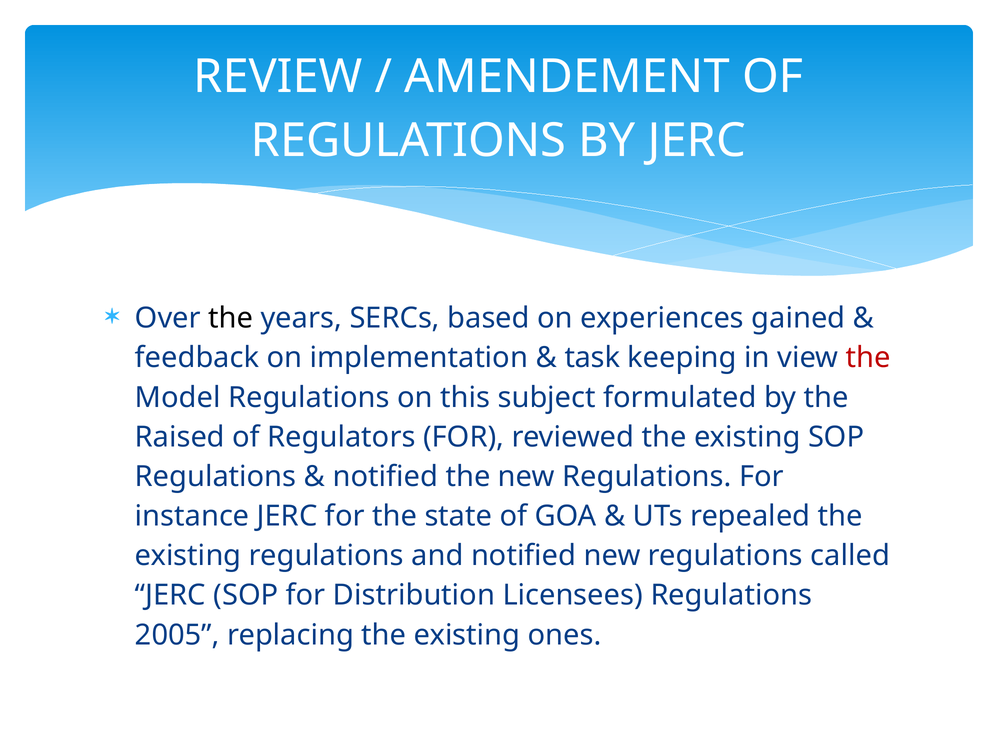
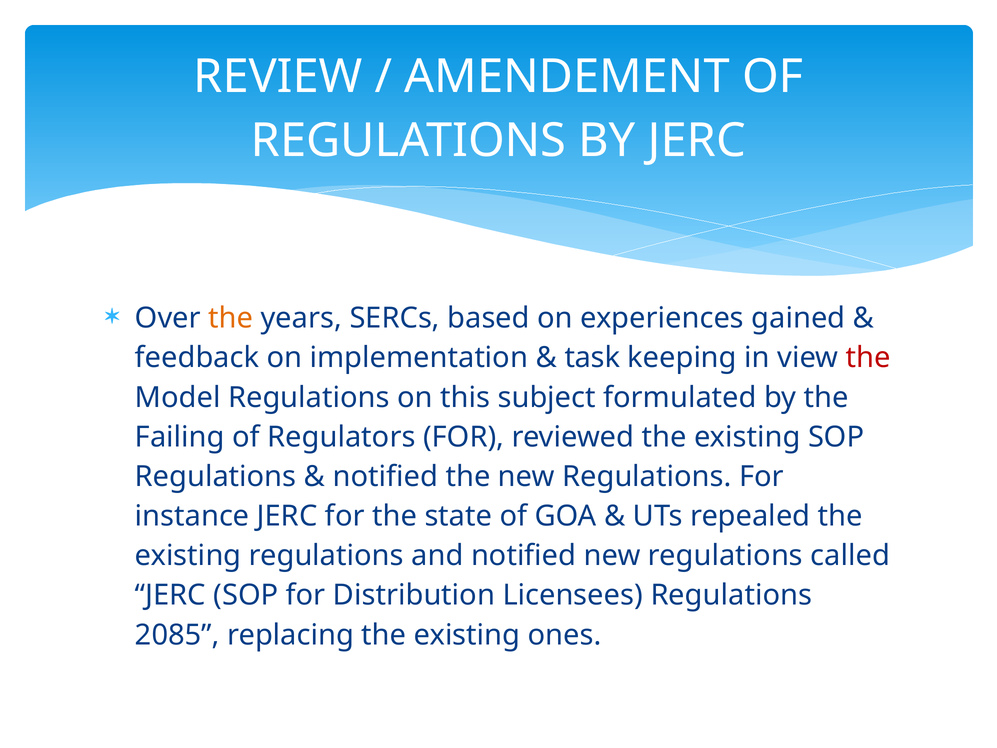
the at (231, 318) colour: black -> orange
Raised: Raised -> Failing
2005: 2005 -> 2085
